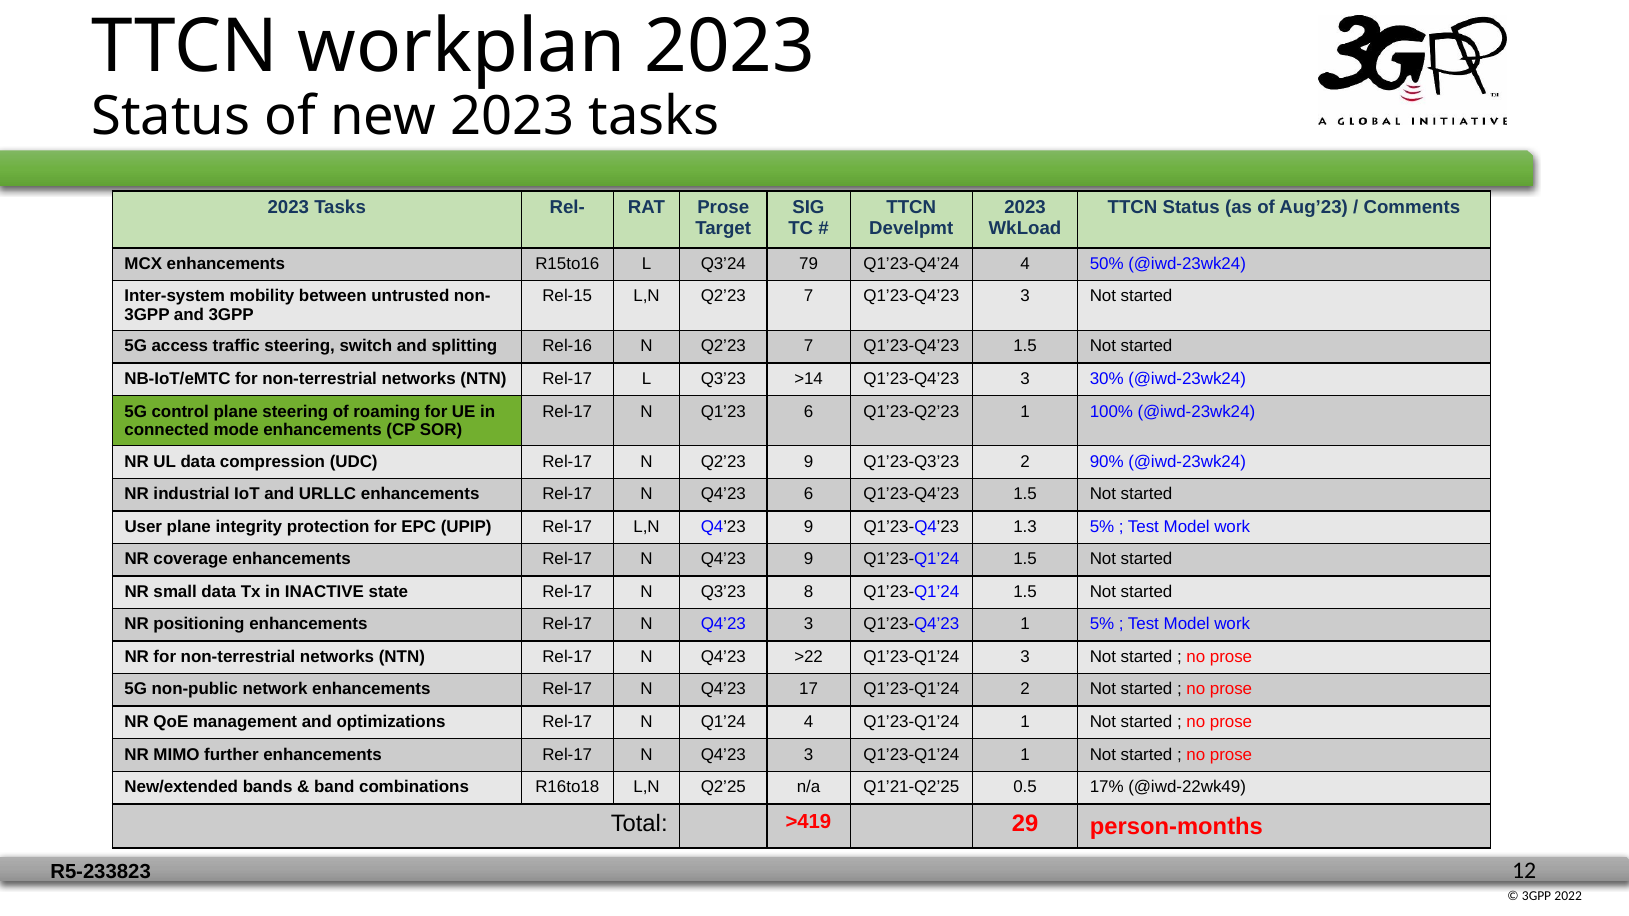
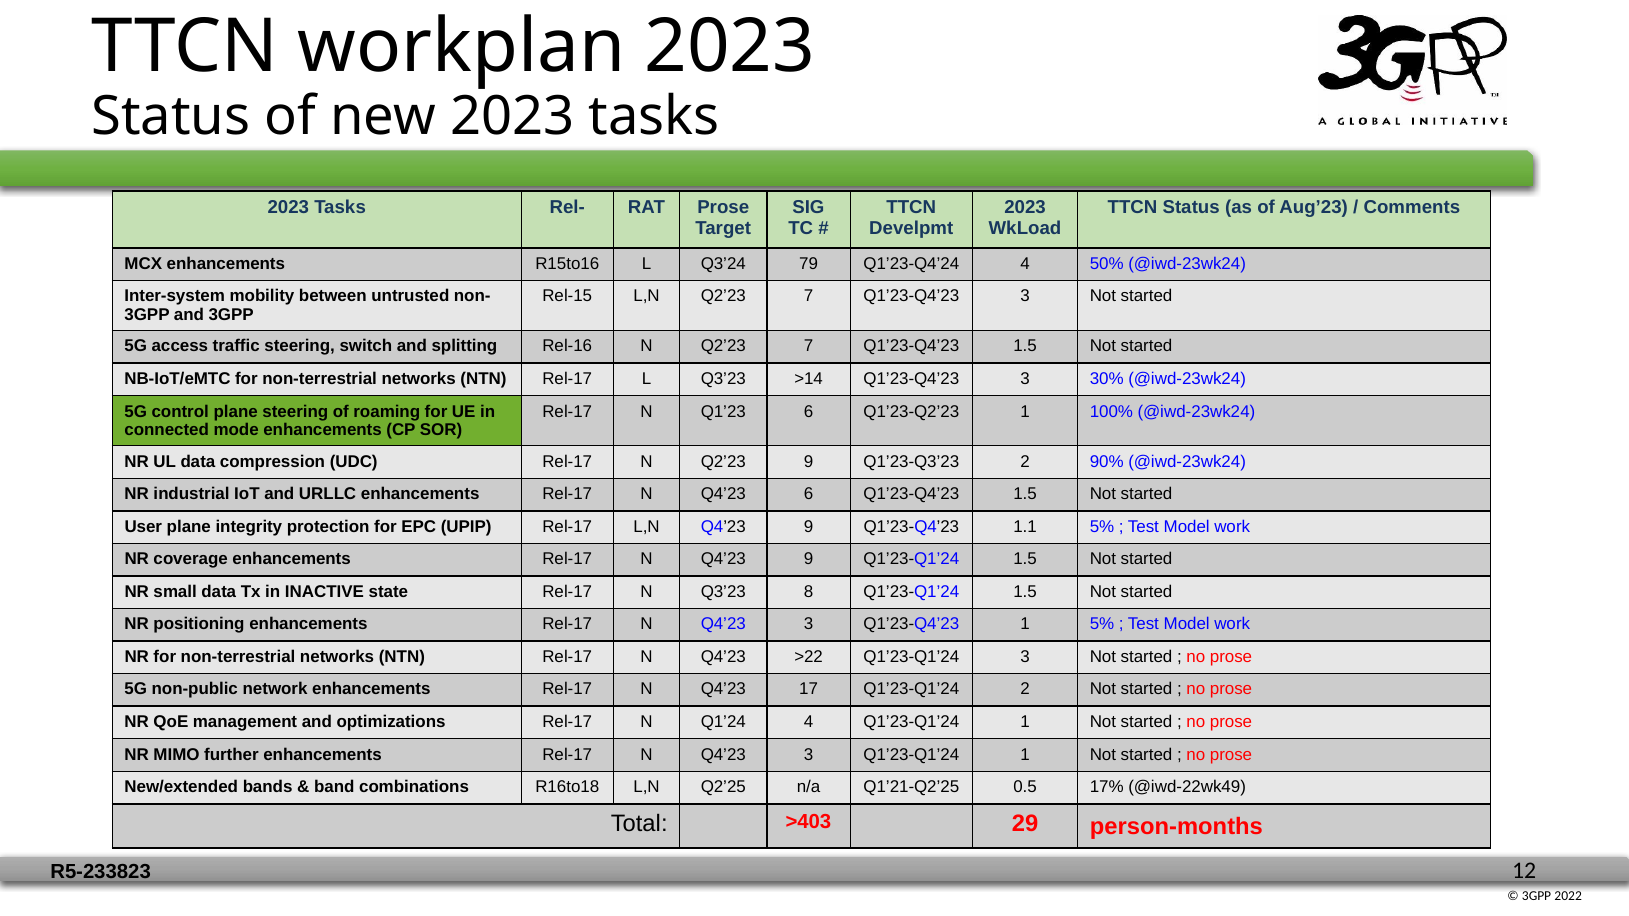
1.3: 1.3 -> 1.1
>419: >419 -> >403
